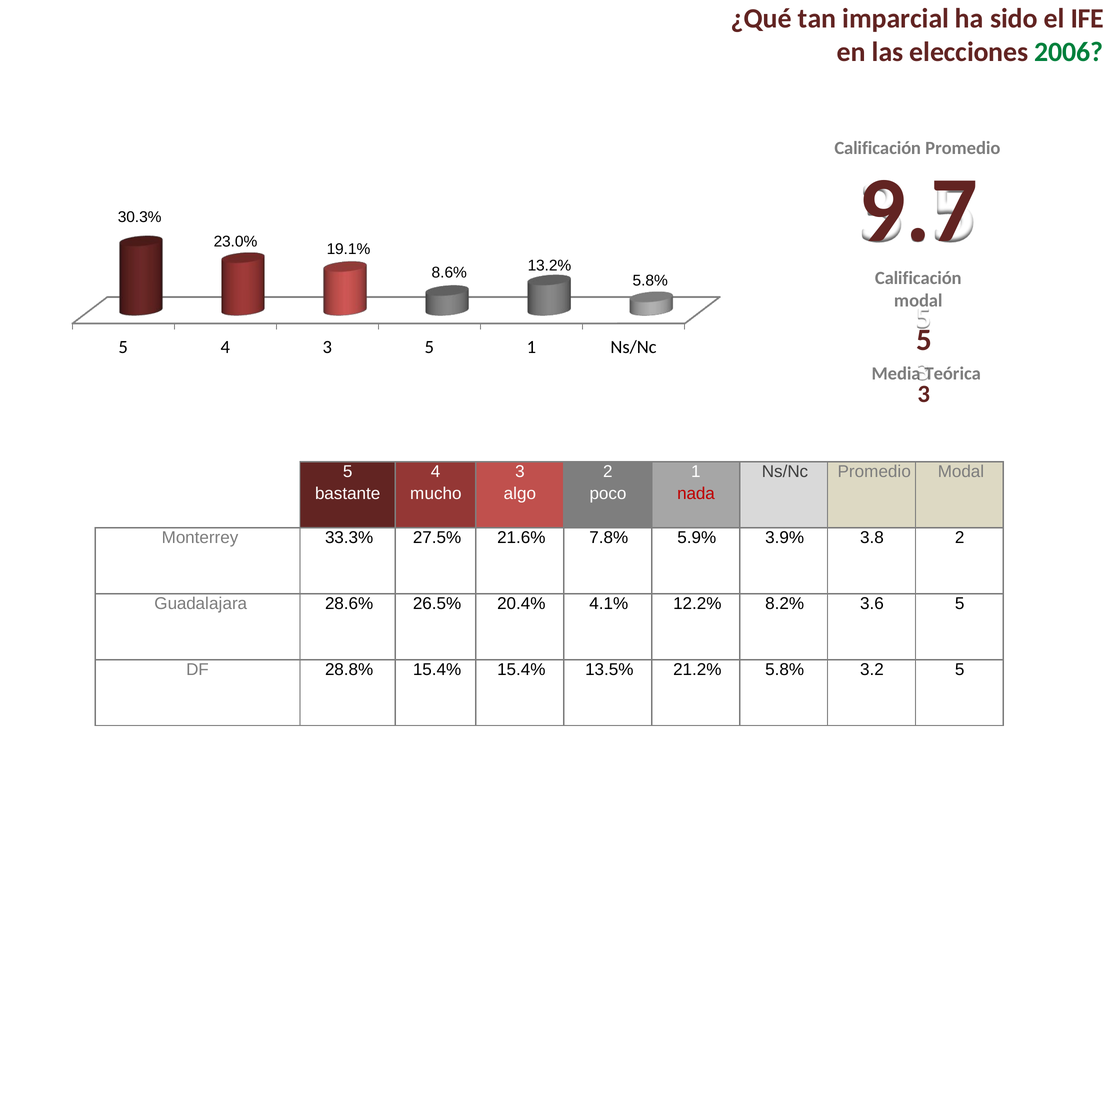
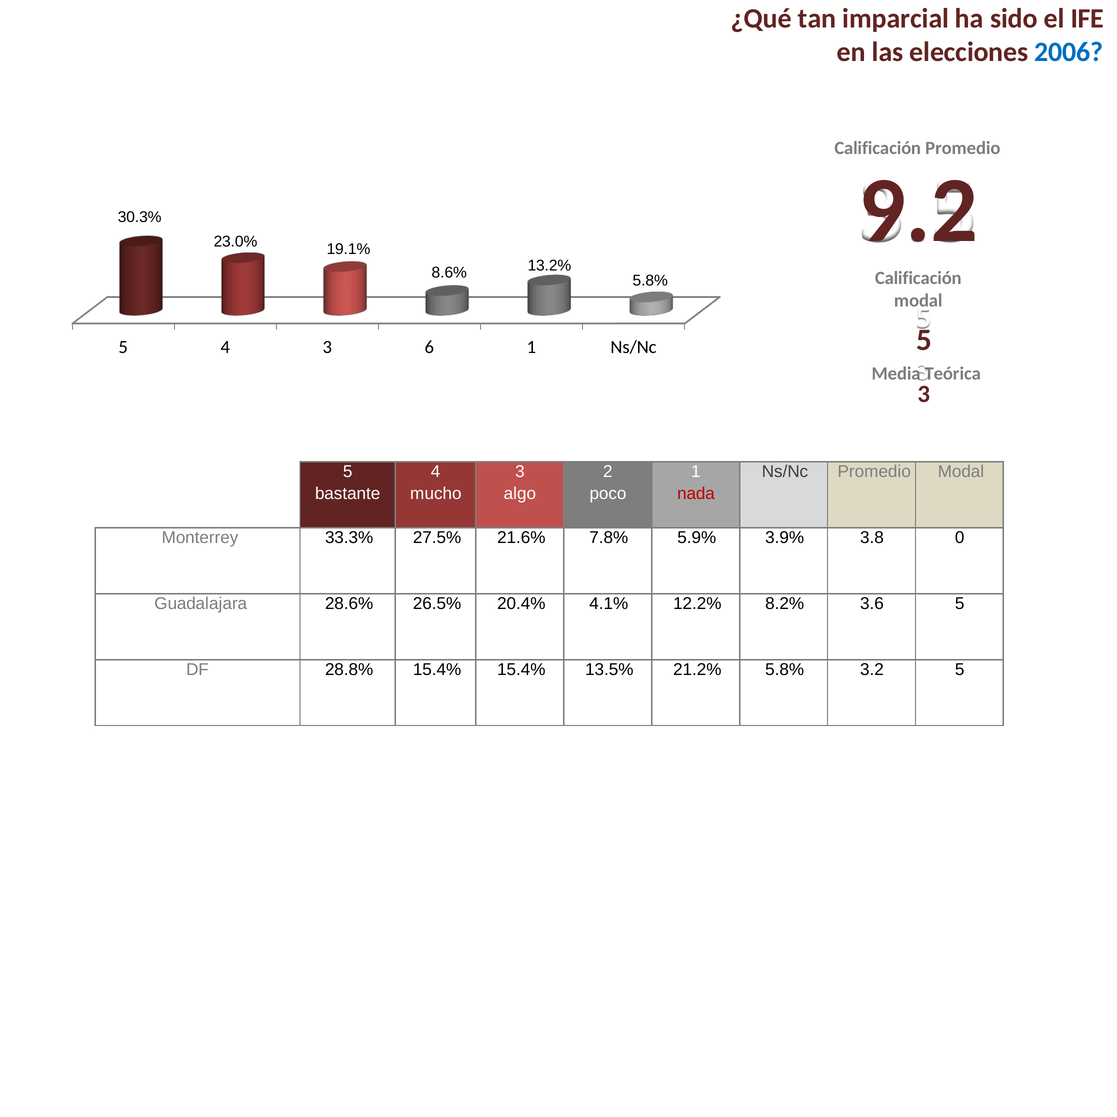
2006 colour: green -> blue
9.7: 9.7 -> 9.2
3 5: 5 -> 6
3.8 2: 2 -> 0
